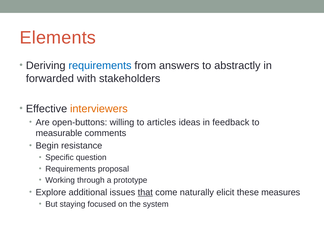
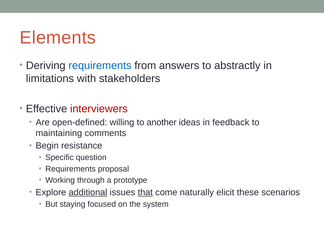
forwarded: forwarded -> limitations
interviewers colour: orange -> red
open-buttons: open-buttons -> open-defined
articles: articles -> another
measurable: measurable -> maintaining
additional underline: none -> present
measures: measures -> scenarios
